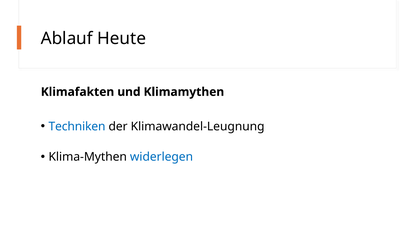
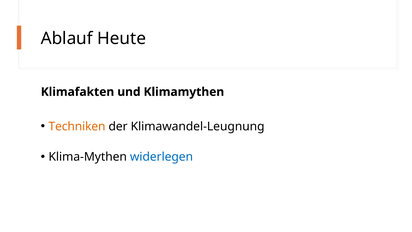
Techniken colour: blue -> orange
